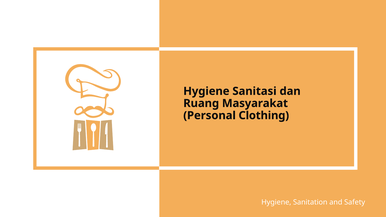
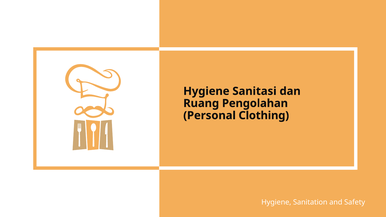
Masyarakat: Masyarakat -> Pengolahan
